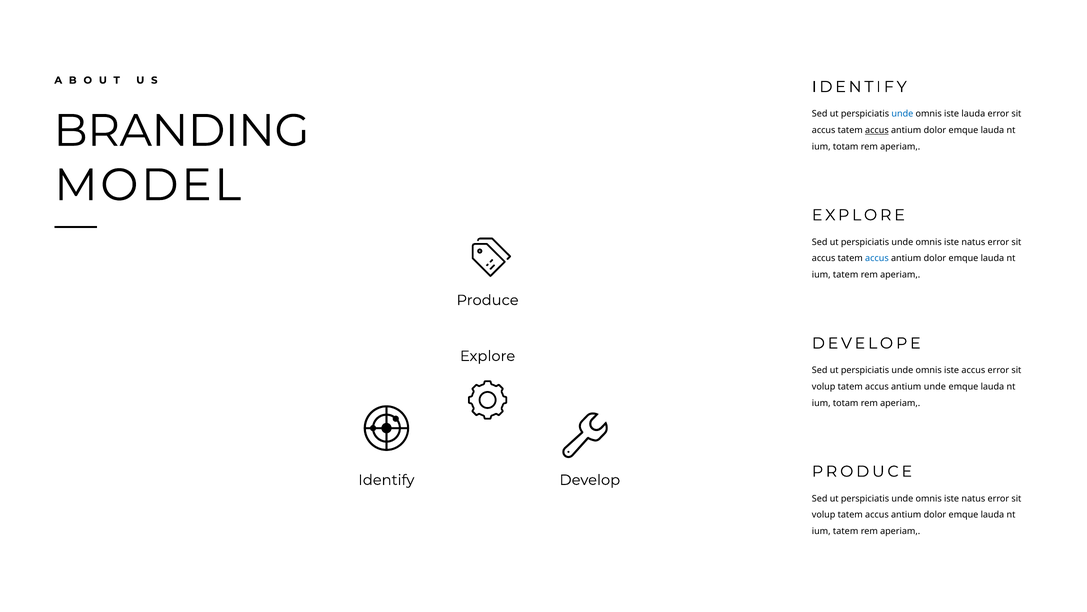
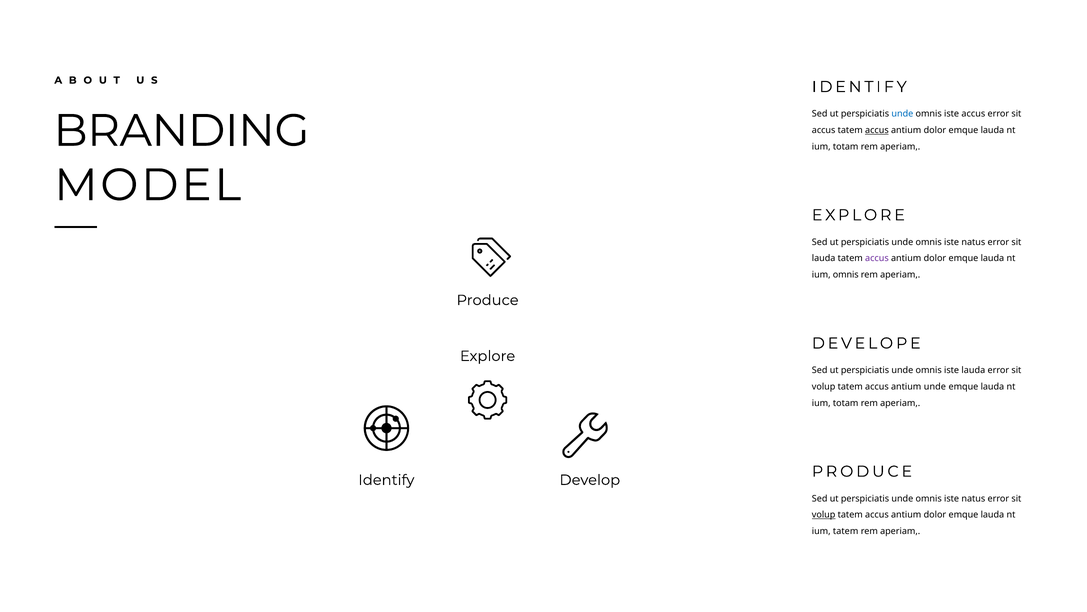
iste lauda: lauda -> accus
accus at (824, 258): accus -> lauda
accus at (877, 258) colour: blue -> purple
tatem at (846, 275): tatem -> omnis
iste accus: accus -> lauda
volup at (824, 514) underline: none -> present
